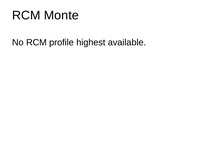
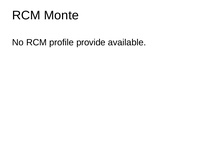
highest: highest -> provide
